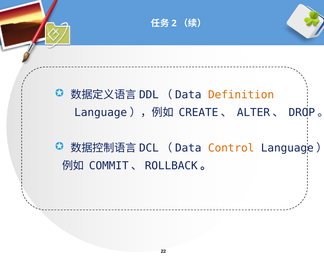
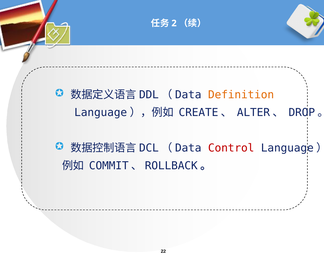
Control colour: orange -> red
